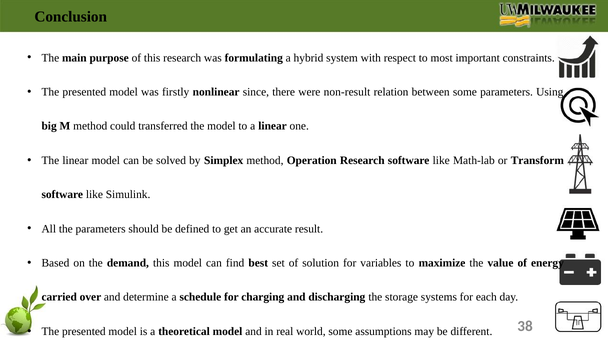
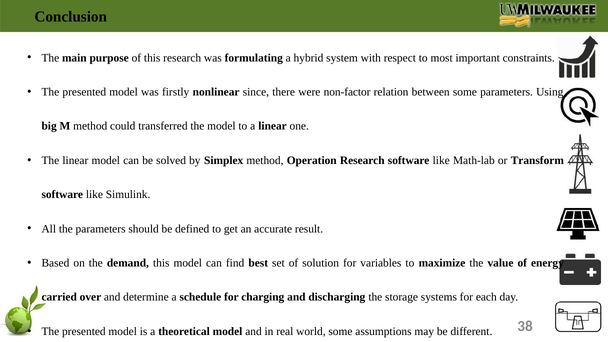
non-result: non-result -> non-factor
